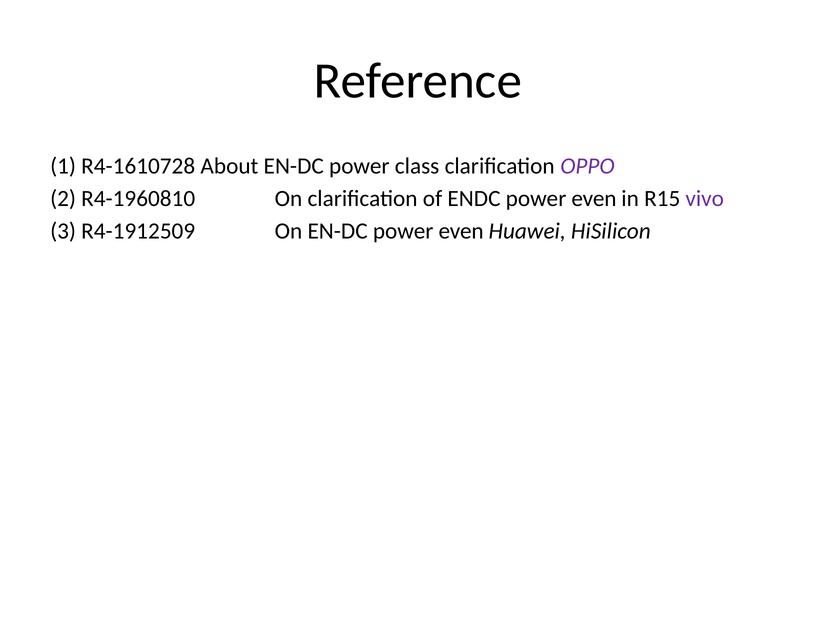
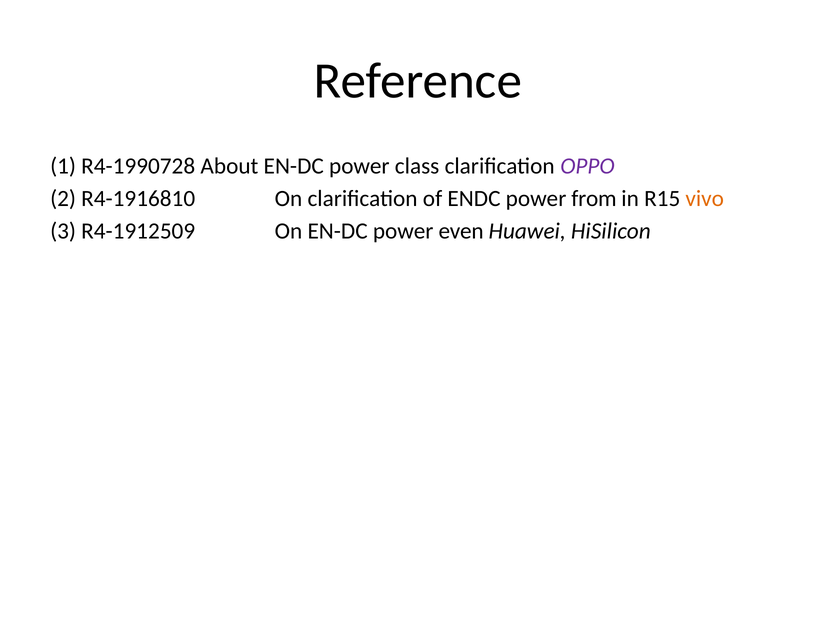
R4-1610728: R4-1610728 -> R4-1990728
R4-1960810: R4-1960810 -> R4-1916810
ENDC power even: even -> from
vivo colour: purple -> orange
